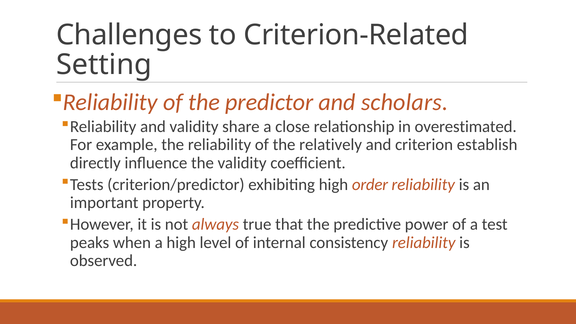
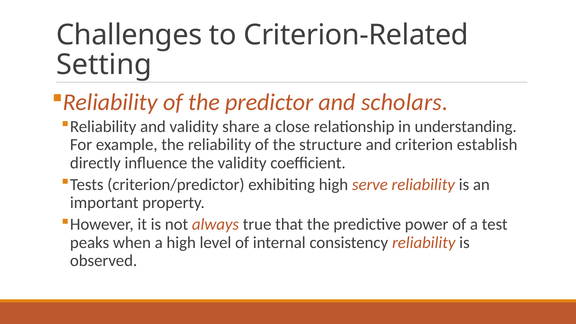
overestimated: overestimated -> understanding
relatively: relatively -> structure
order: order -> serve
